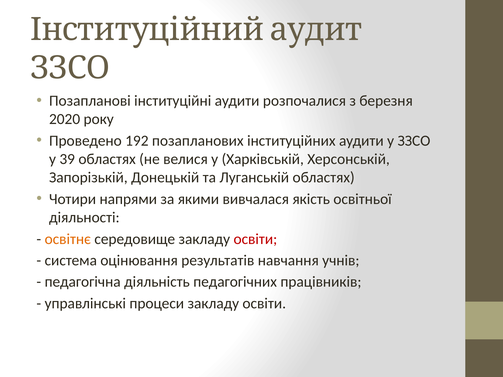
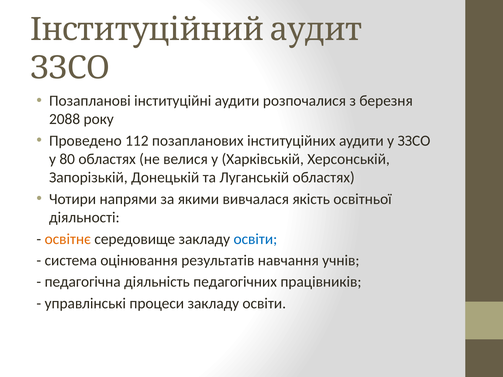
2020: 2020 -> 2088
192: 192 -> 112
39: 39 -> 80
освіти at (255, 239) colour: red -> blue
